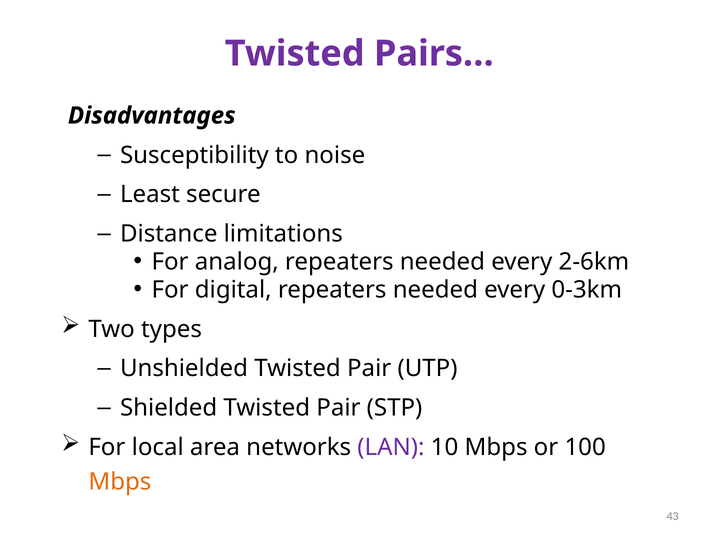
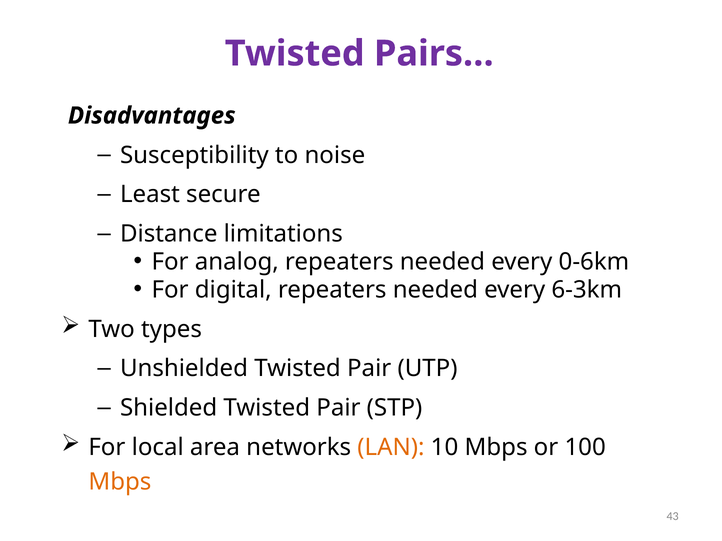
2-6km: 2-6km -> 0-6km
0-3km: 0-3km -> 6-3km
LAN colour: purple -> orange
